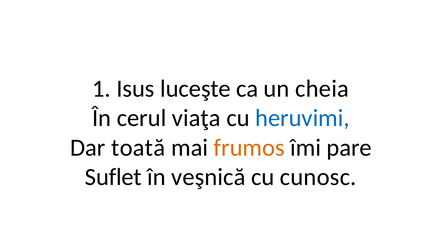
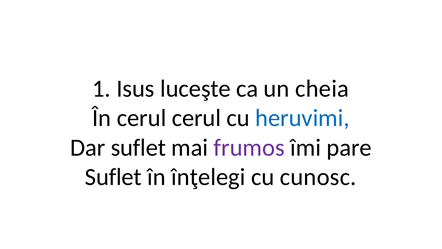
cerul viaţa: viaţa -> cerul
Dar toată: toată -> suflet
frumos colour: orange -> purple
veşnică: veşnică -> înţelegi
